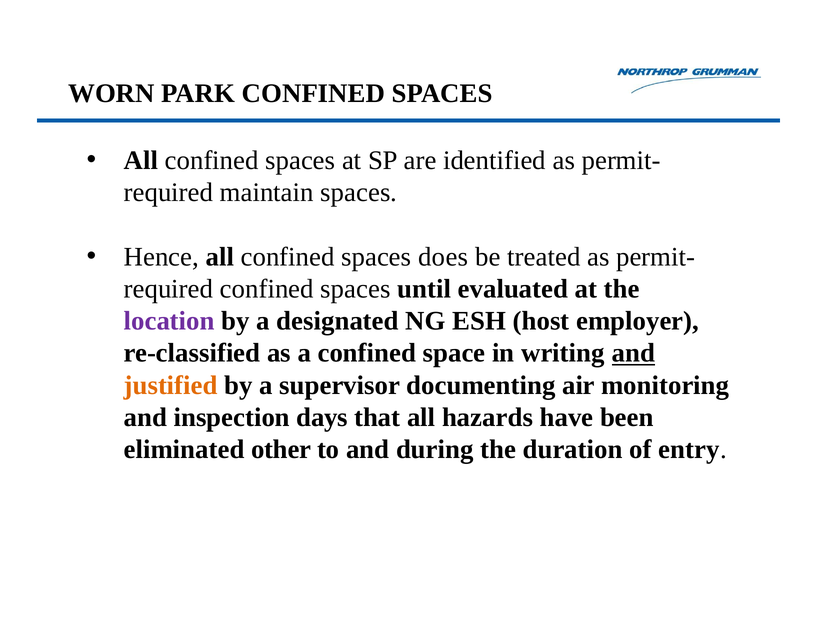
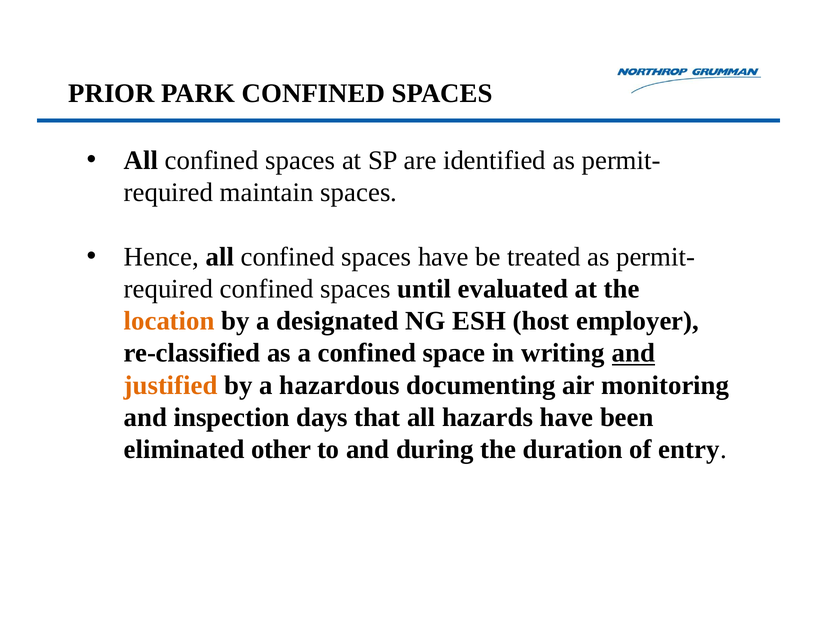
WORN: WORN -> PRIOR
spaces does: does -> have
location colour: purple -> orange
supervisor: supervisor -> hazardous
